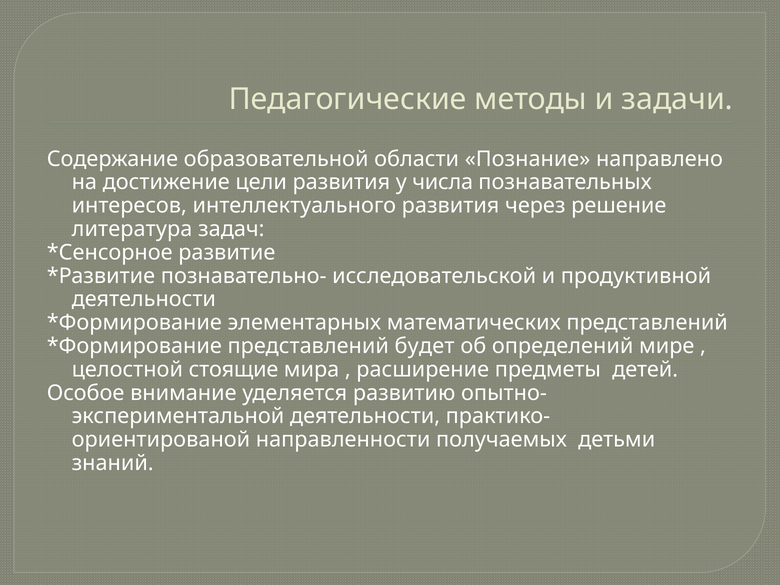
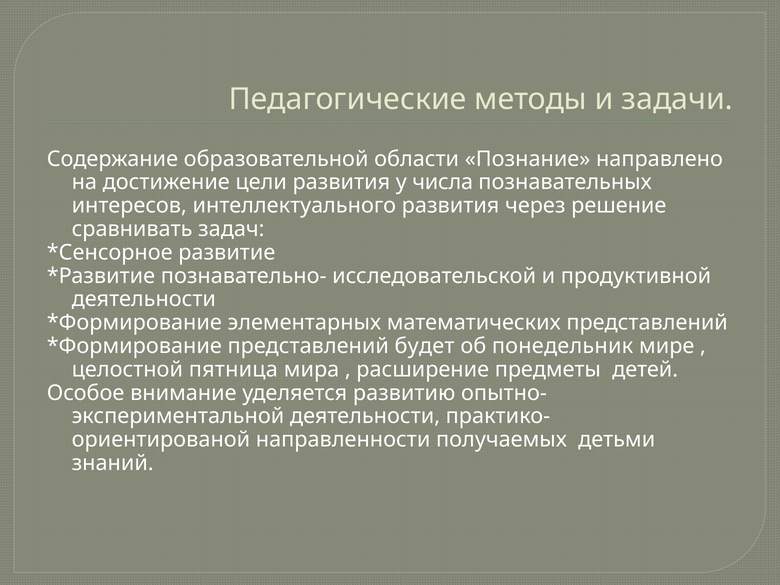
литература: литература -> сравнивать
определений: определений -> понедельник
стоящие: стоящие -> пятница
